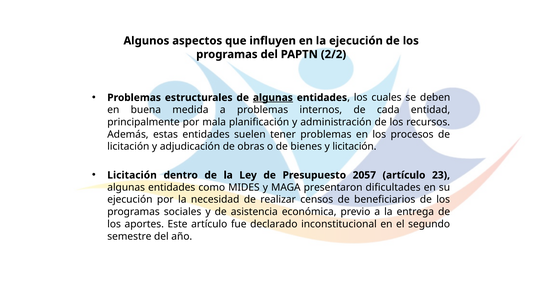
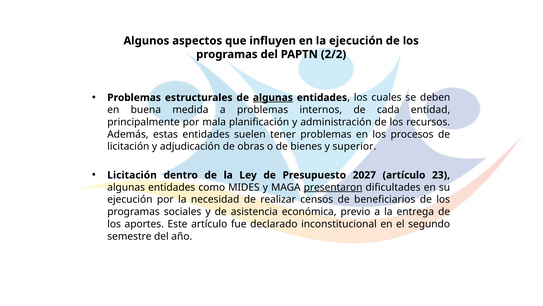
y licitación: licitación -> superior
2057: 2057 -> 2027
presentaron underline: none -> present
